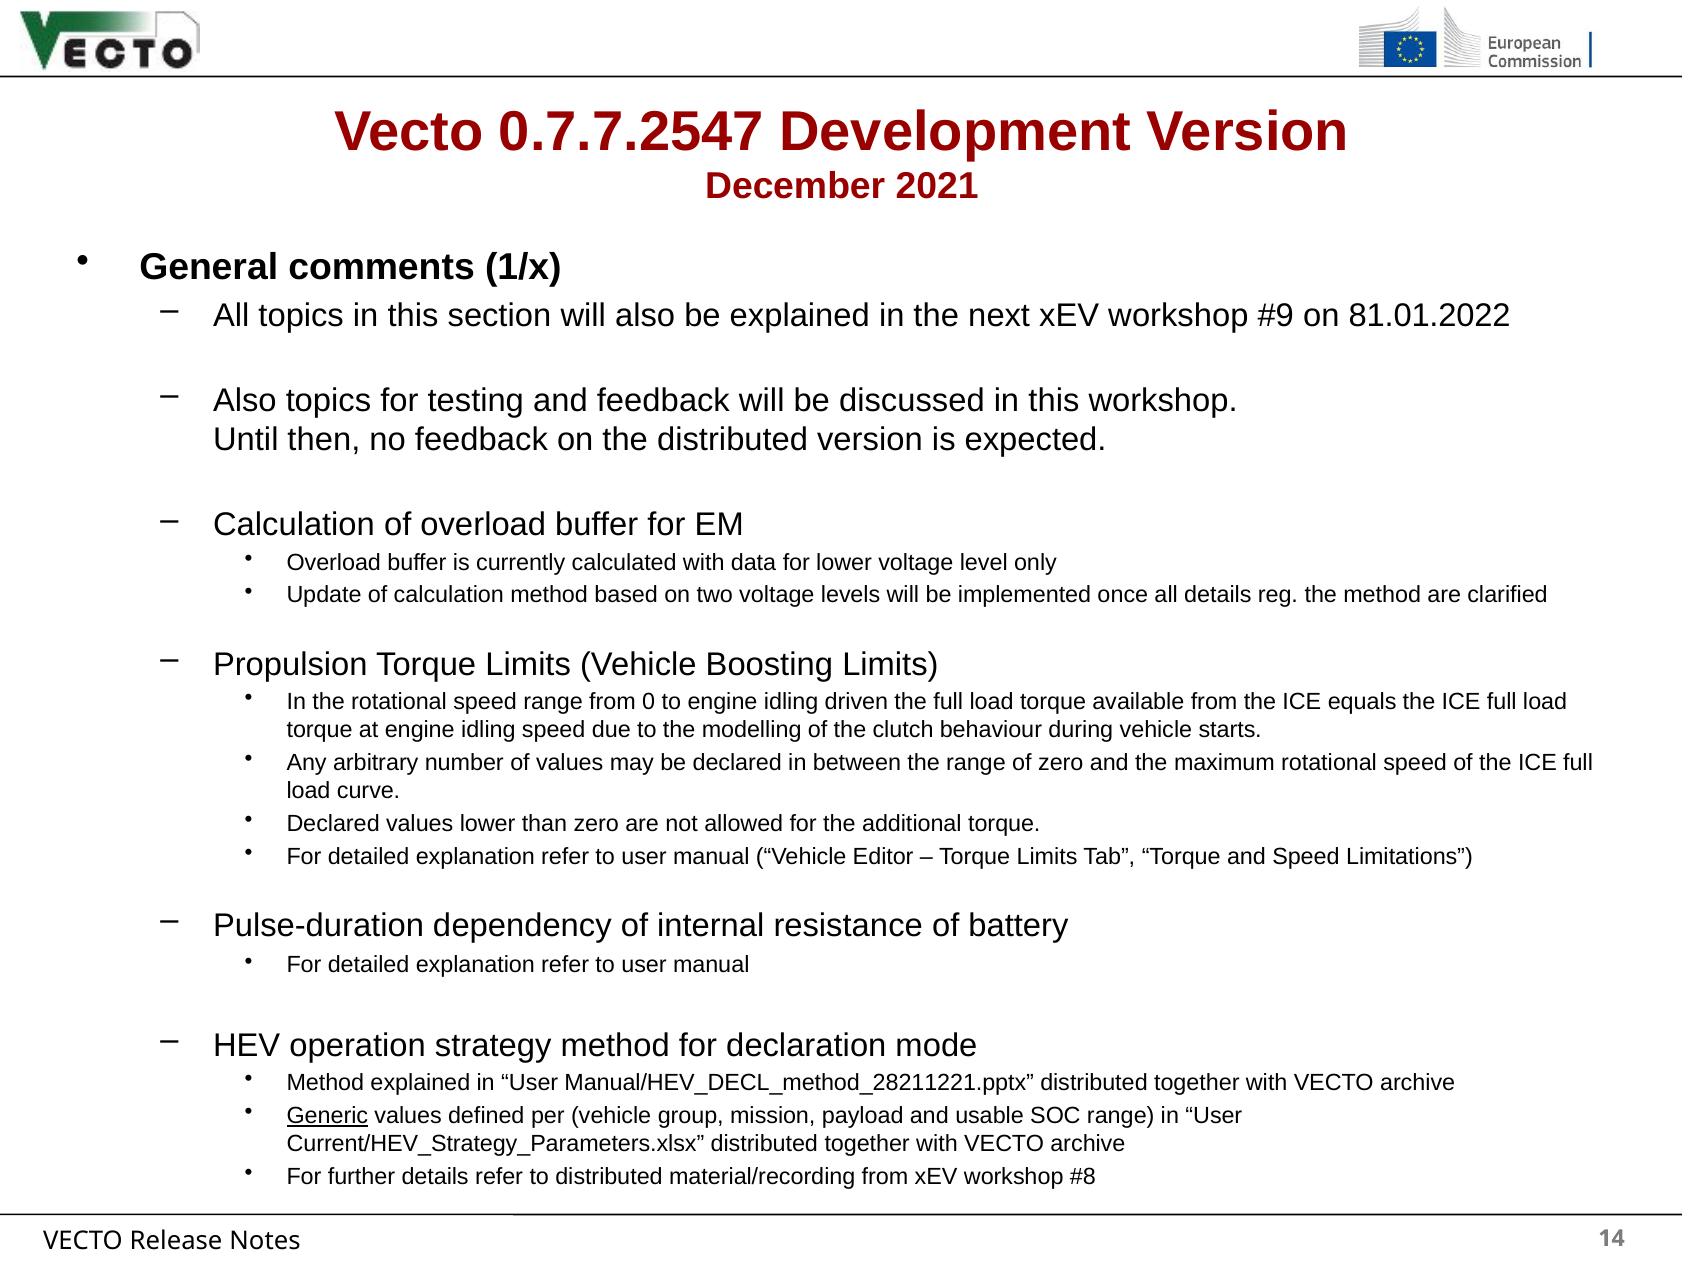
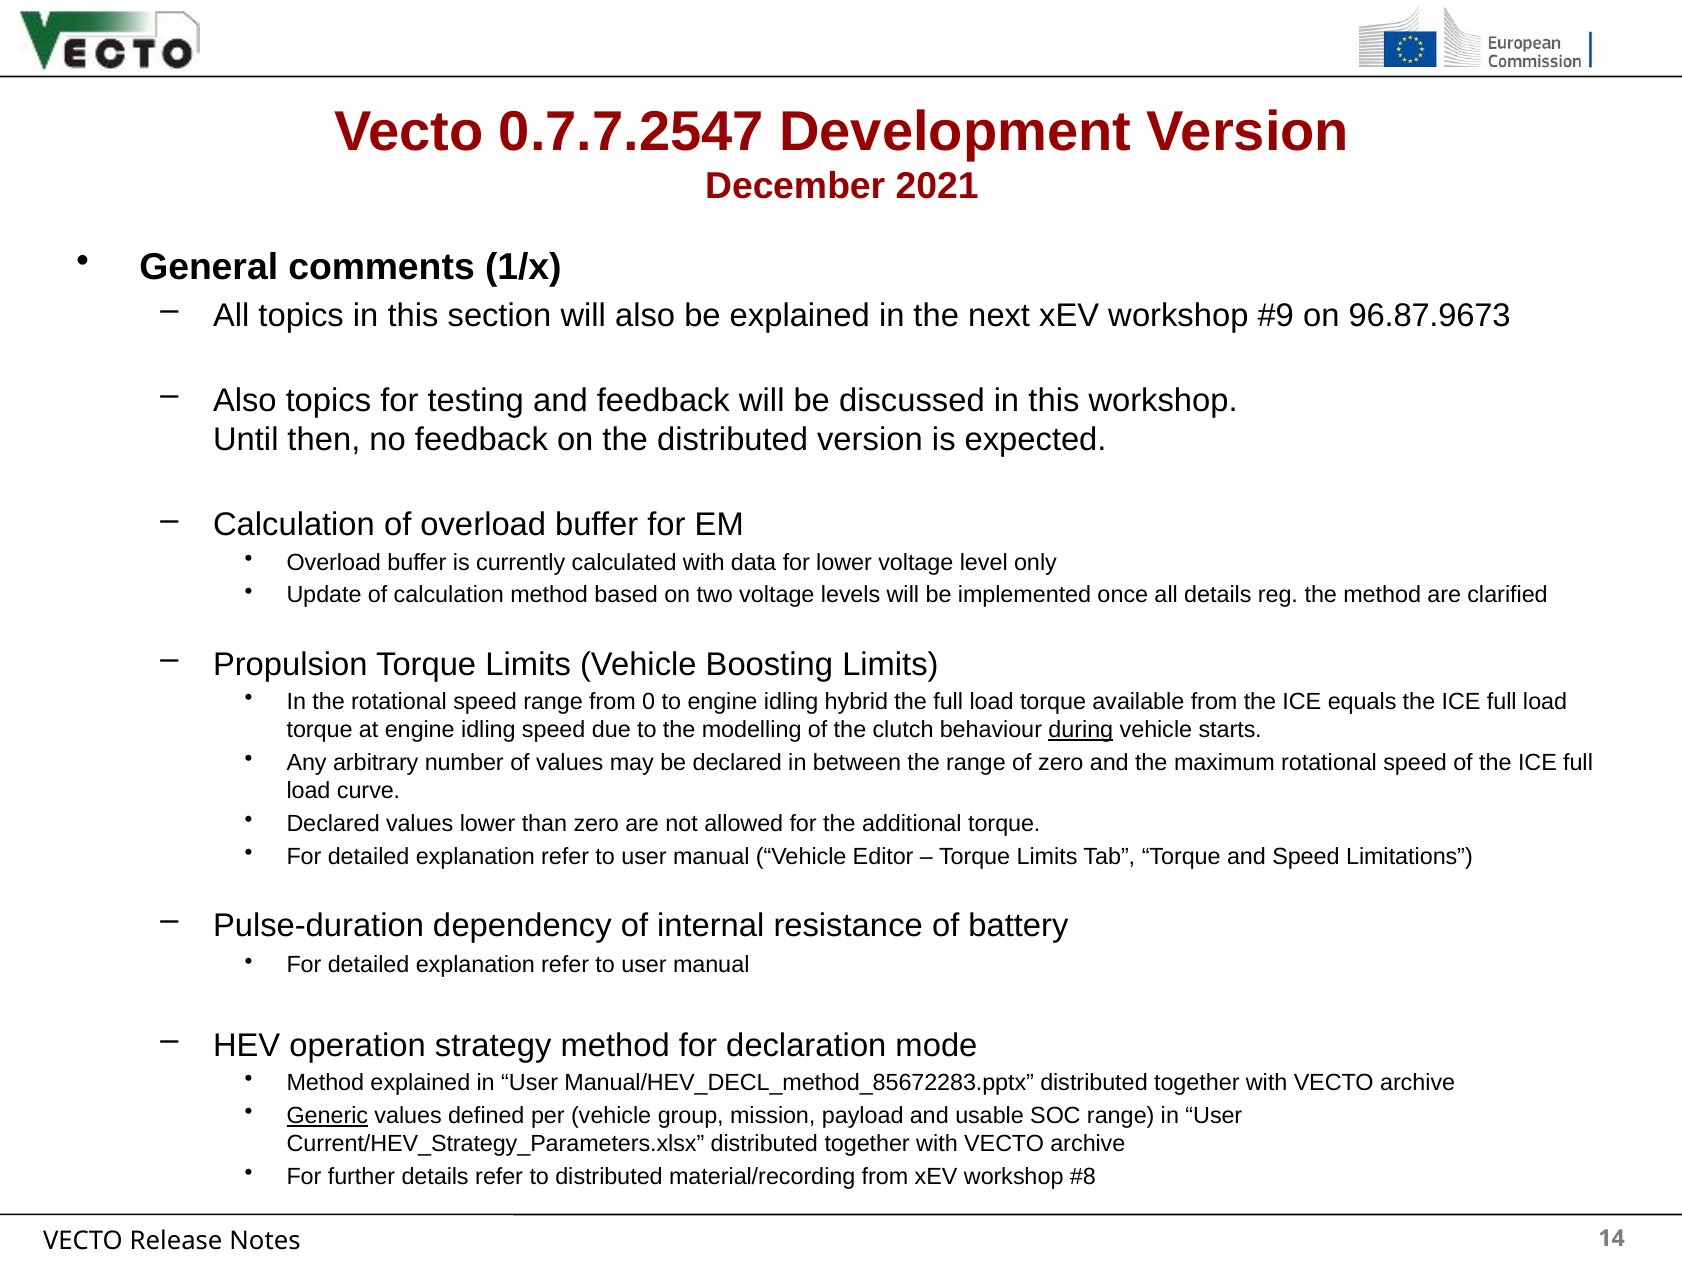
81.01.2022: 81.01.2022 -> 96.87.9673
driven: driven -> hybrid
during underline: none -> present
Manual/HEV_DECL_method_28211221.pptx: Manual/HEV_DECL_method_28211221.pptx -> Manual/HEV_DECL_method_85672283.pptx
